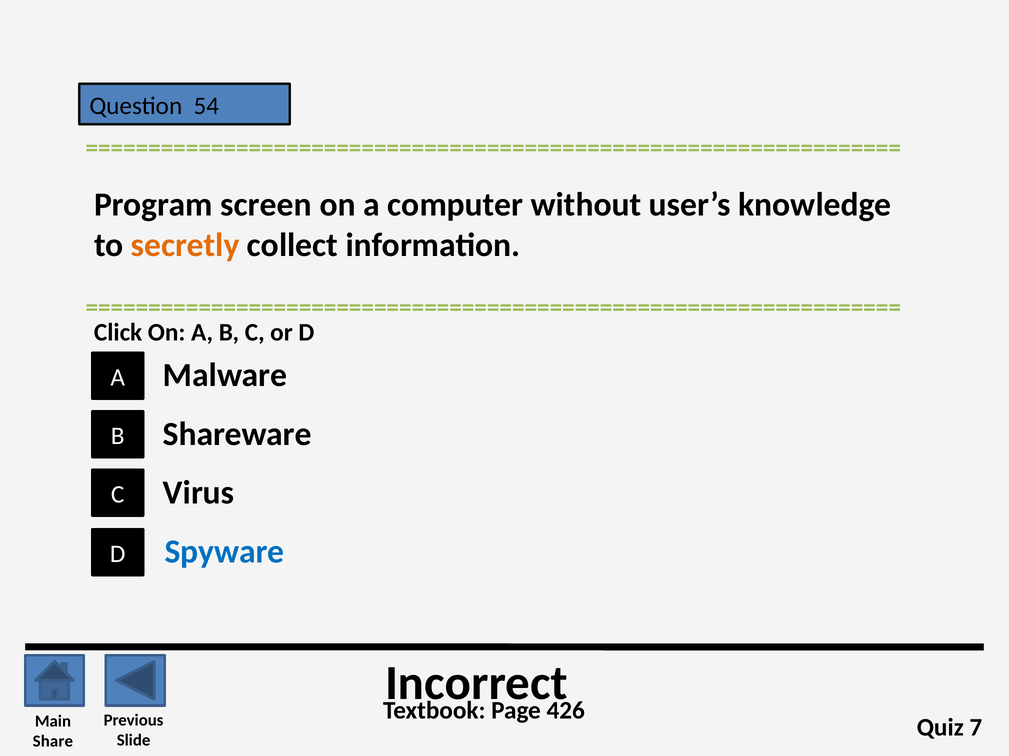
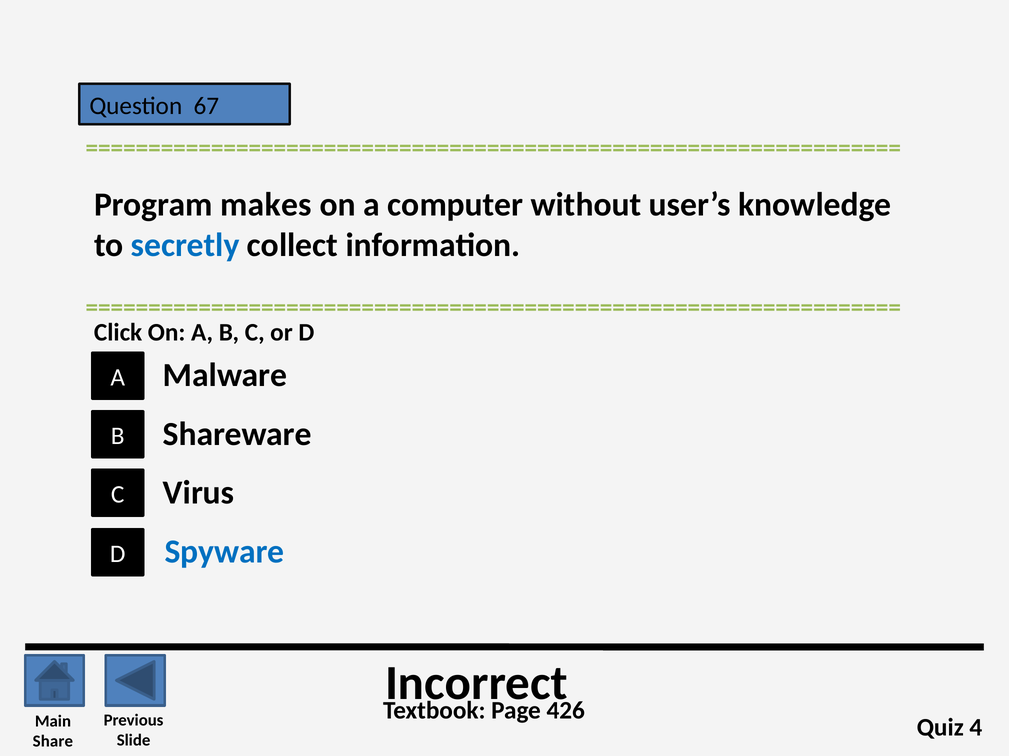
54: 54 -> 67
screen: screen -> makes
secretly colour: orange -> blue
7: 7 -> 4
